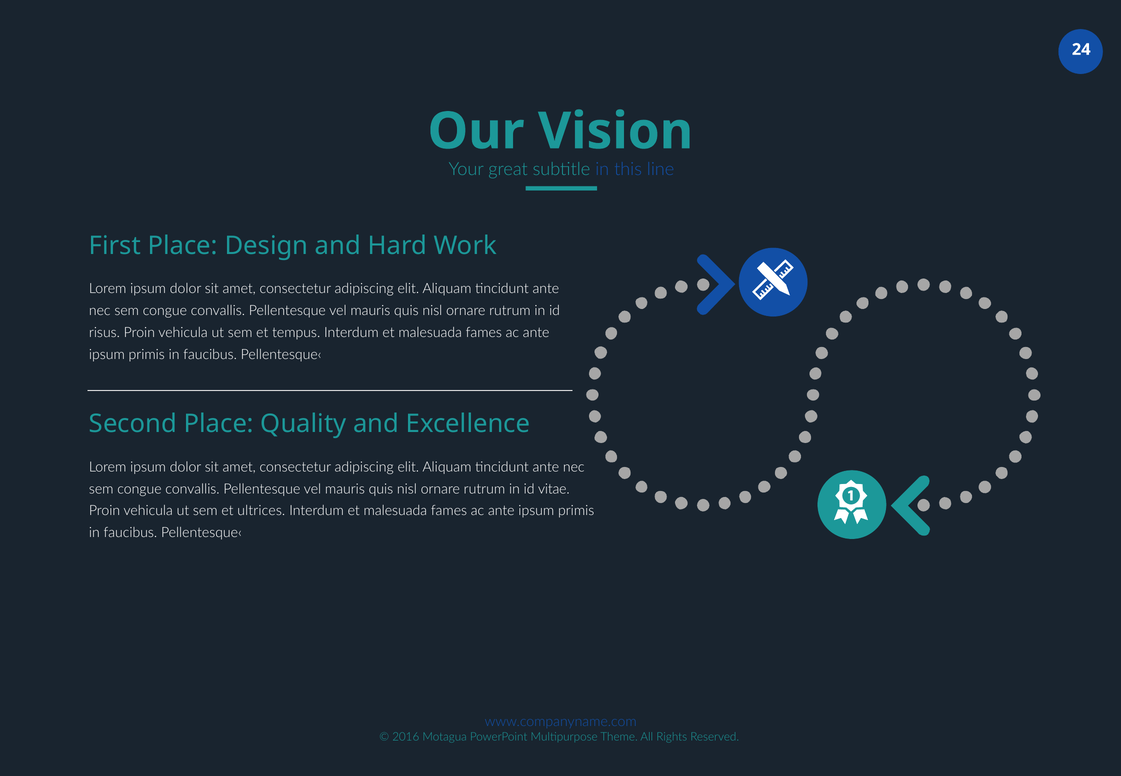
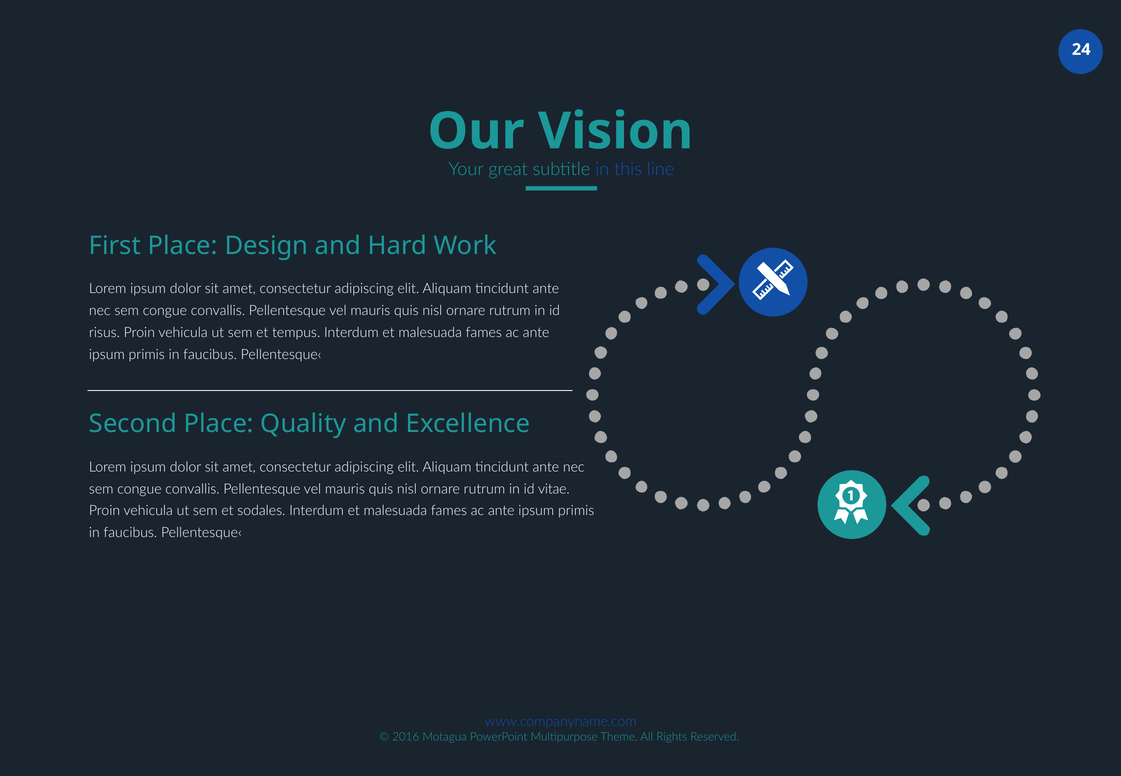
ultrices: ultrices -> sodales
